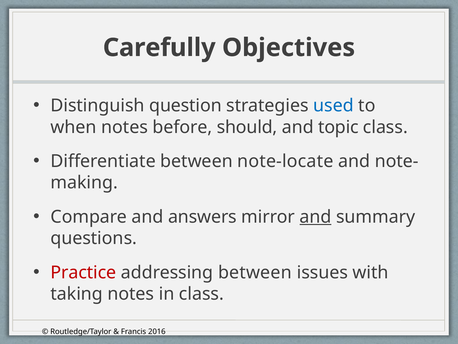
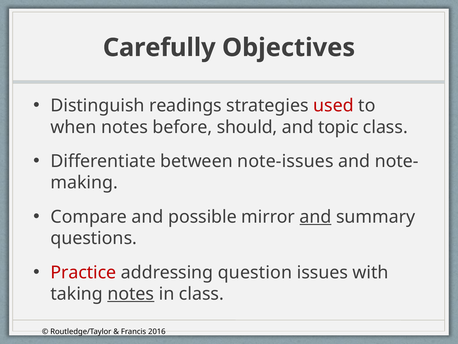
question: question -> readings
used colour: blue -> red
note-locate: note-locate -> note-issues
answers: answers -> possible
addressing between: between -> question
notes at (131, 293) underline: none -> present
